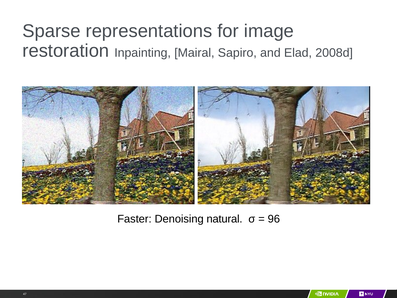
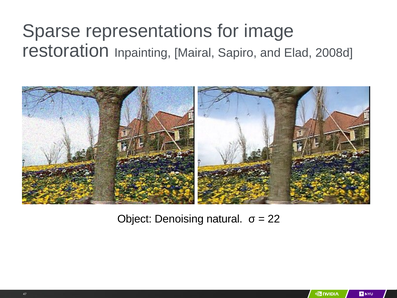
Faster: Faster -> Object
96: 96 -> 22
